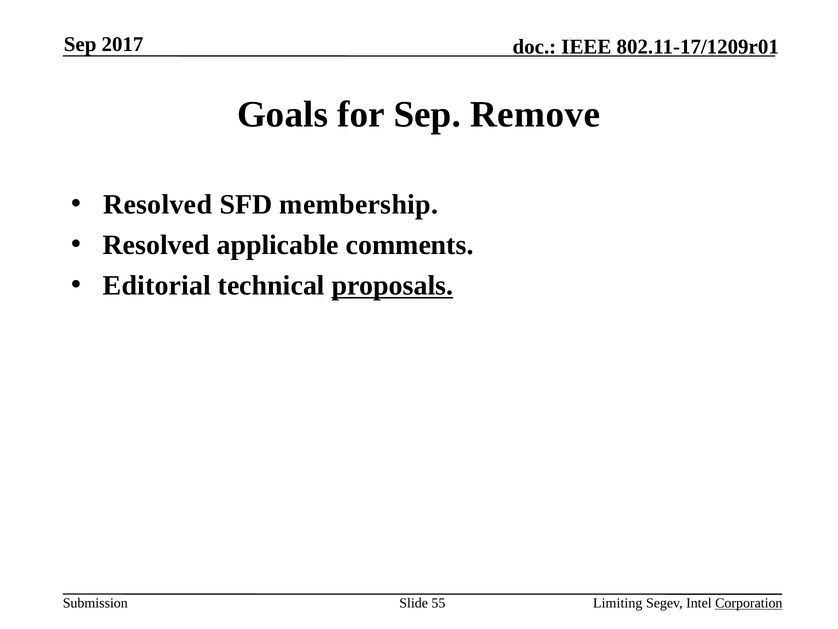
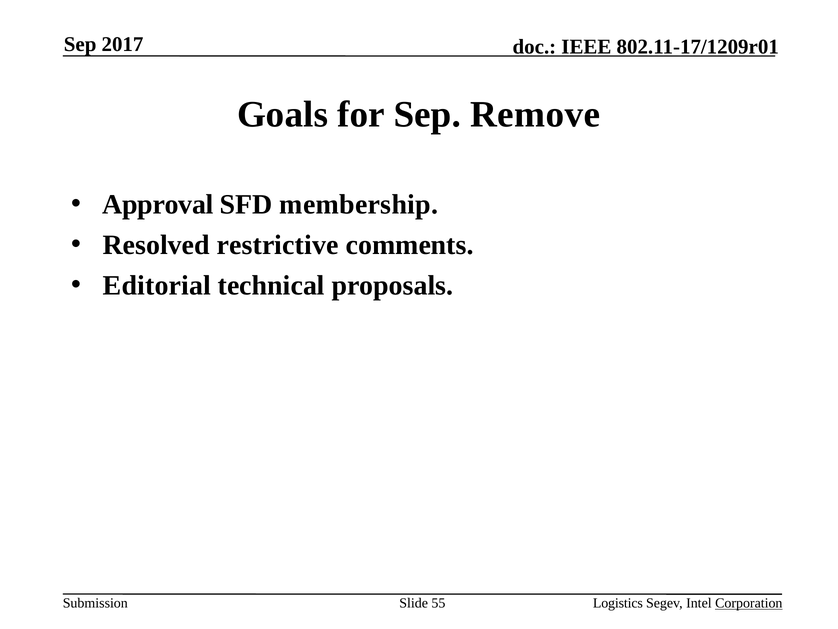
Resolved at (158, 205): Resolved -> Approval
applicable: applicable -> restrictive
proposals underline: present -> none
Limiting: Limiting -> Logistics
